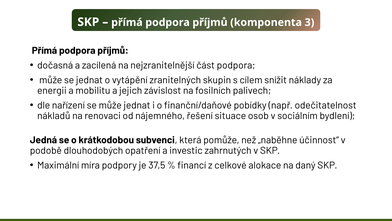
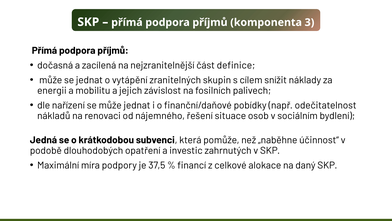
část podpora: podpora -> definice
